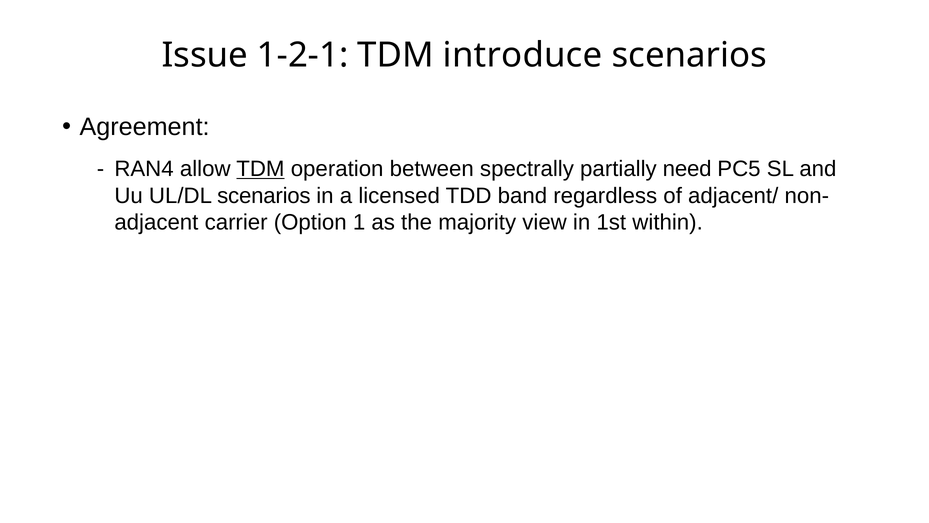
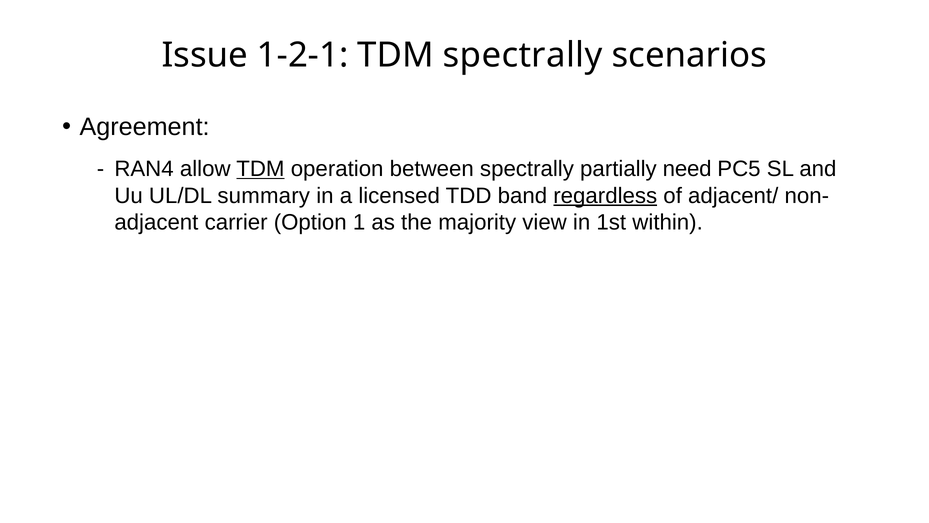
TDM introduce: introduce -> spectrally
UL/DL scenarios: scenarios -> summary
regardless underline: none -> present
